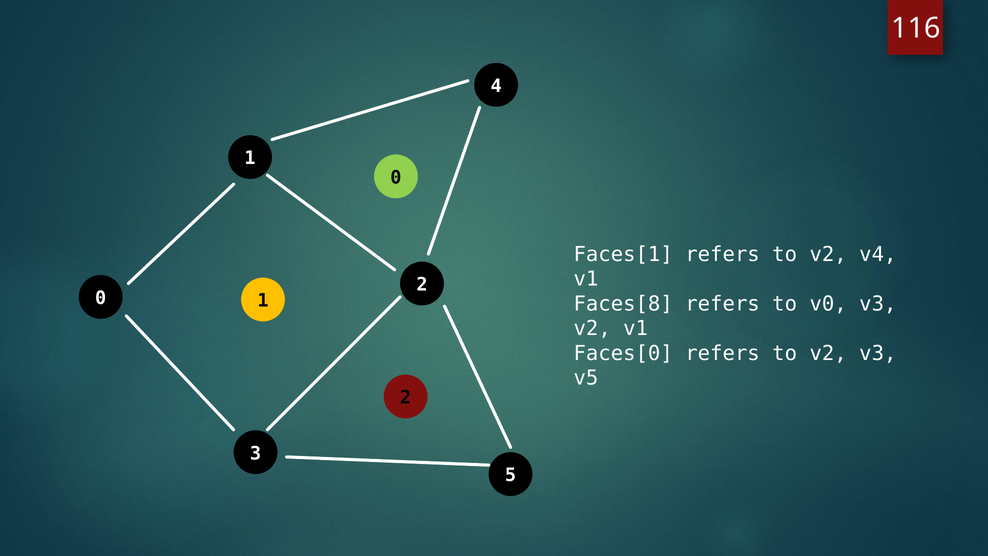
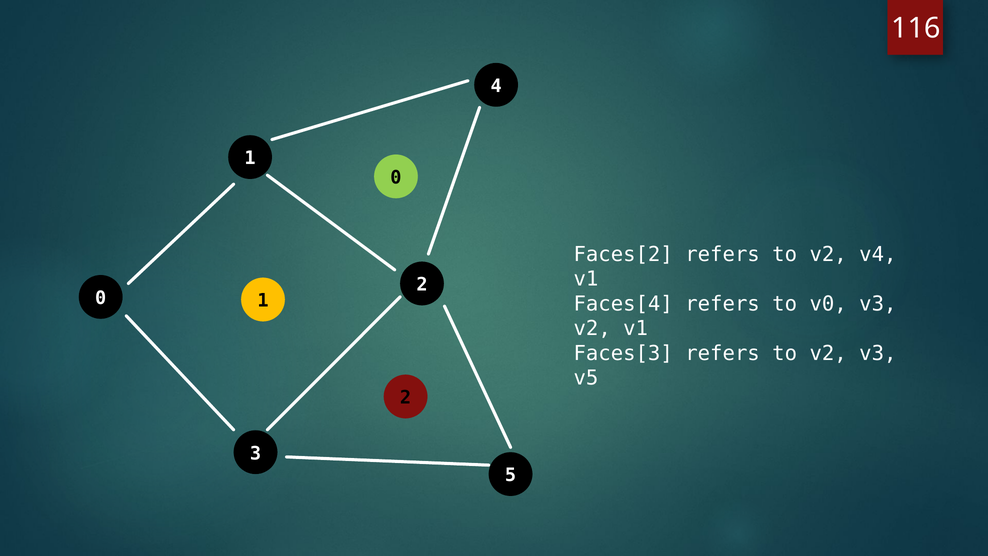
Faces[1: Faces[1 -> Faces[2
Faces[8: Faces[8 -> Faces[4
Faces[0: Faces[0 -> Faces[3
